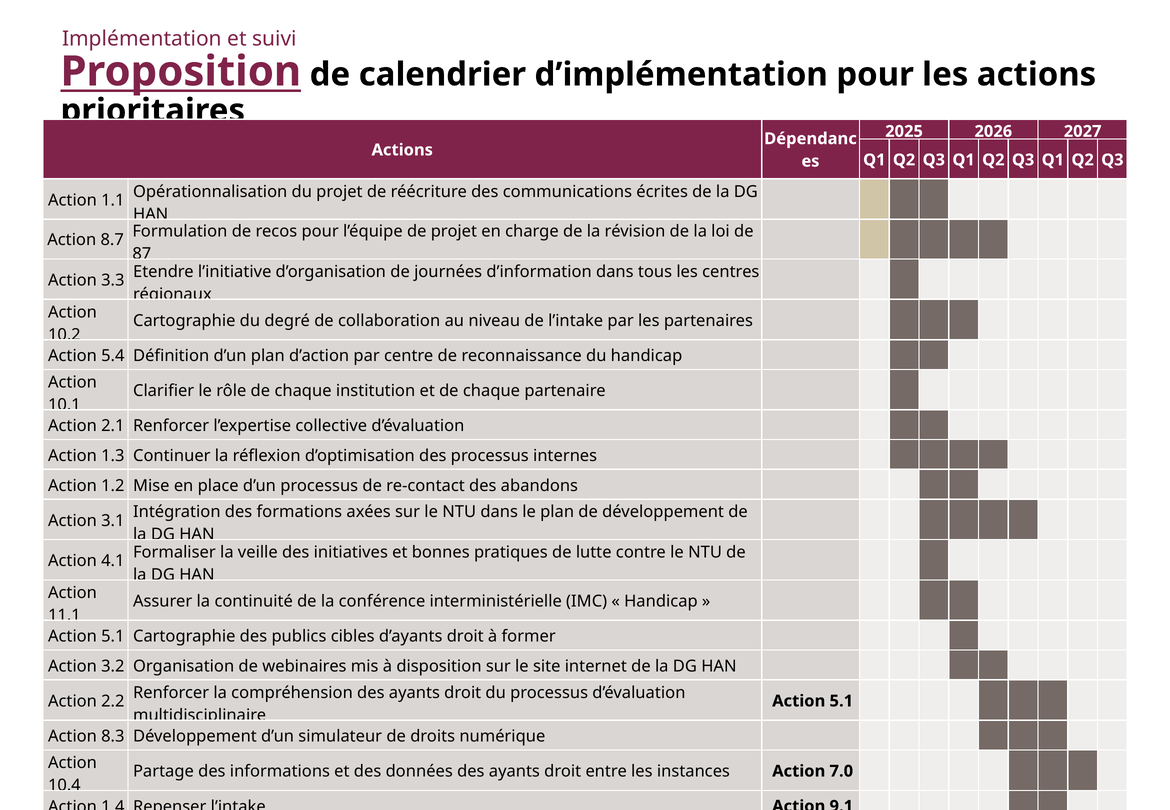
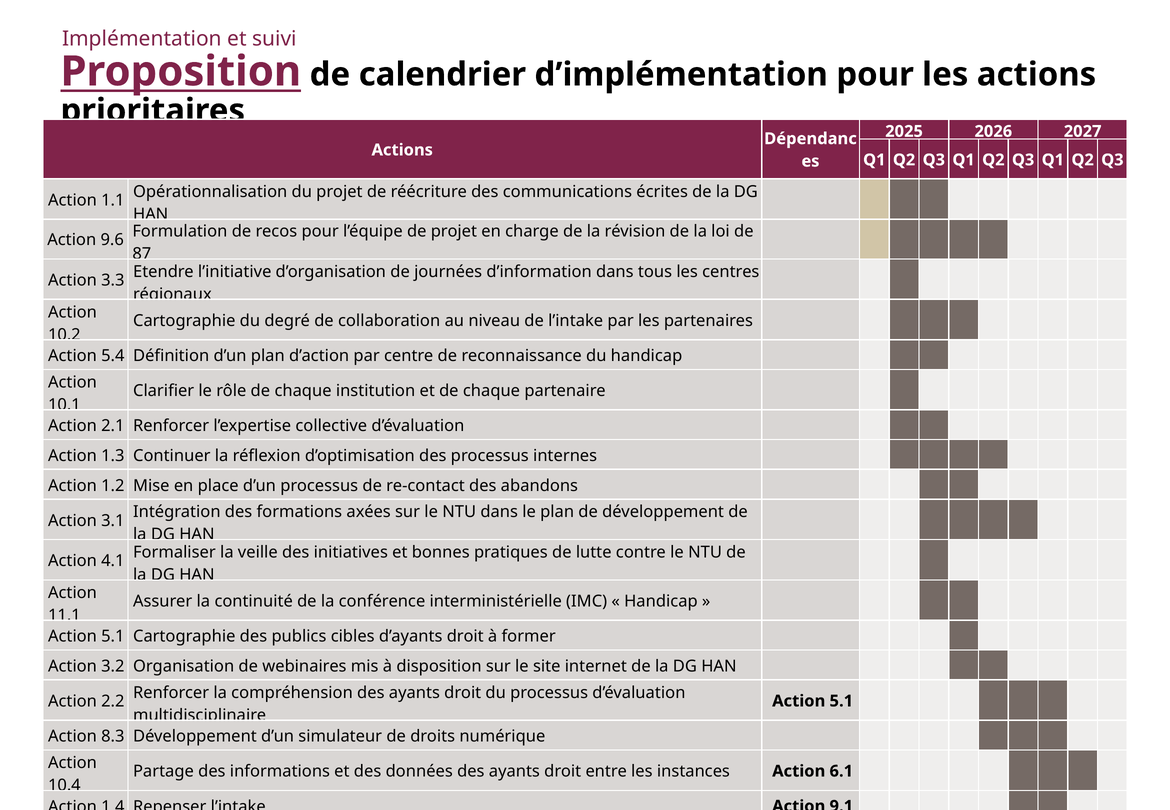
8.7: 8.7 -> 9.6
7.0: 7.0 -> 6.1
